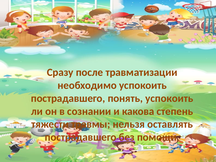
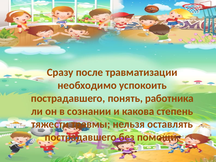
понять успокоить: успокоить -> работника
